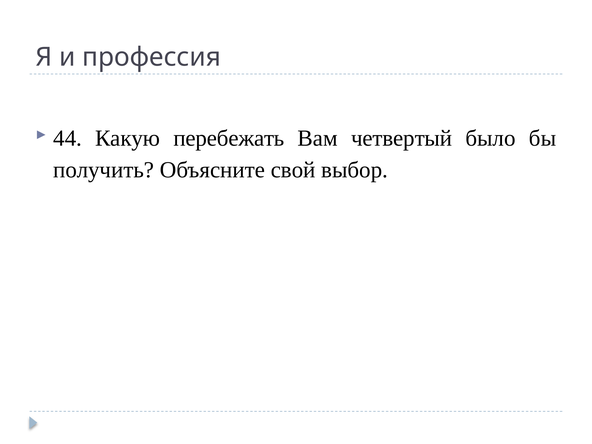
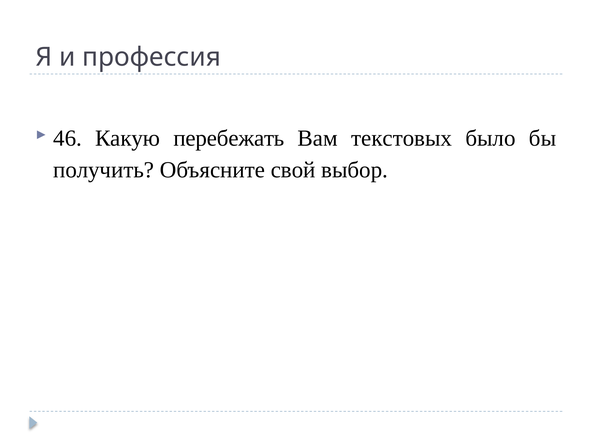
44: 44 -> 46
четвертый: четвертый -> текстовых
